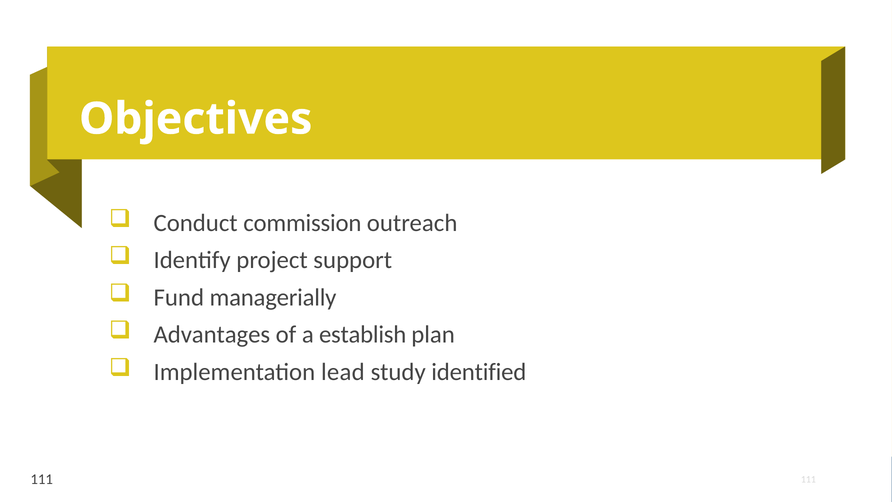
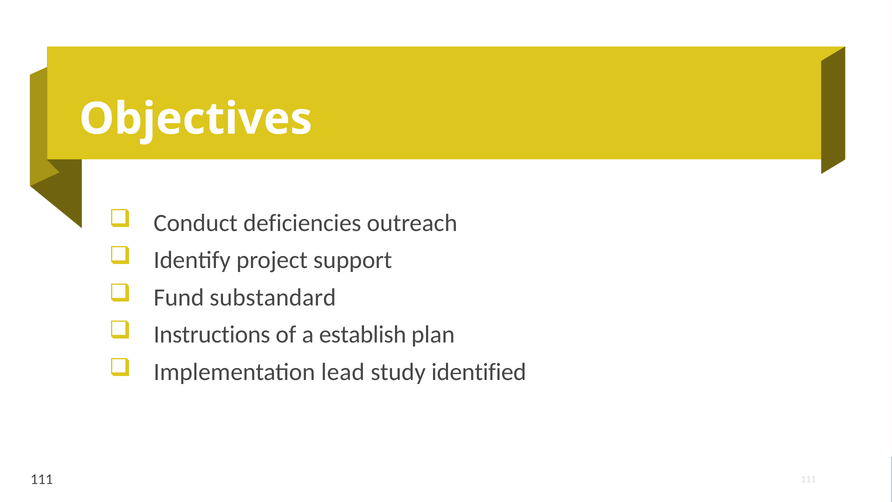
commission: commission -> deficiencies
managerially: managerially -> substandard
Advantages: Advantages -> Instructions
